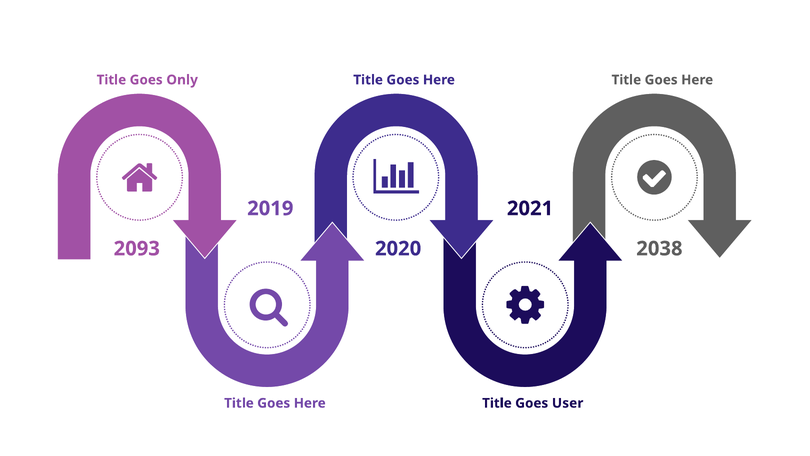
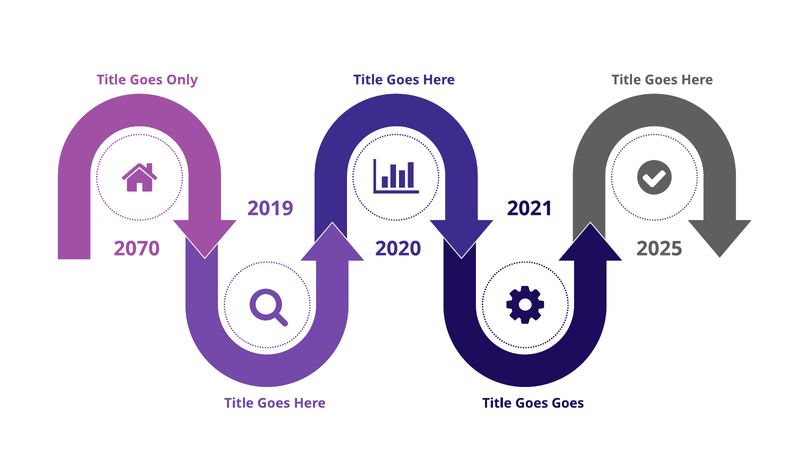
2093: 2093 -> 2070
2038: 2038 -> 2025
Goes User: User -> Goes
